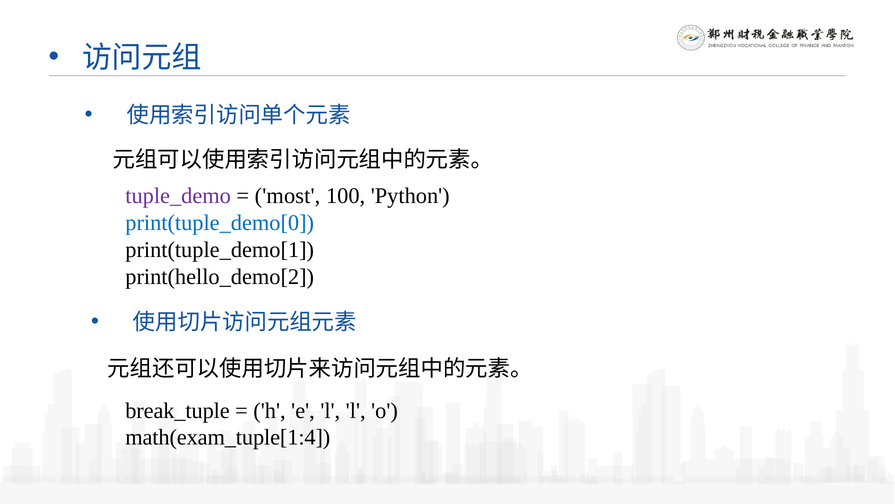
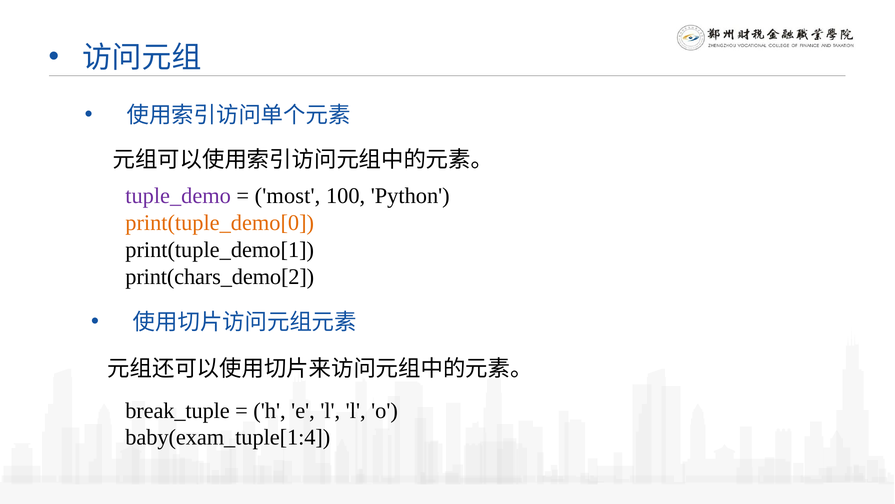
print(tuple_demo[0 colour: blue -> orange
print(hello_demo[2: print(hello_demo[2 -> print(chars_demo[2
math(exam_tuple[1:4: math(exam_tuple[1:4 -> baby(exam_tuple[1:4
